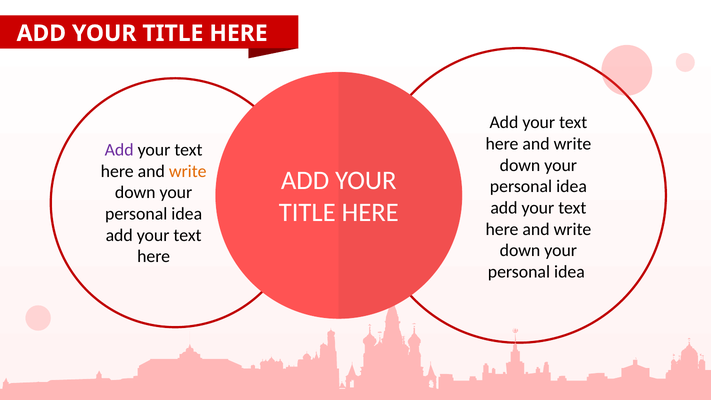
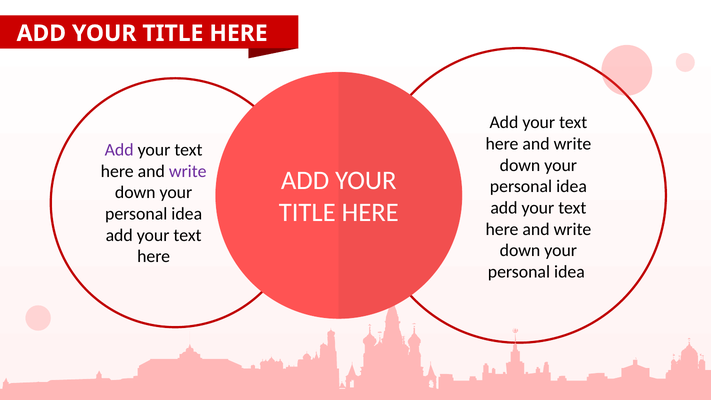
write at (188, 171) colour: orange -> purple
